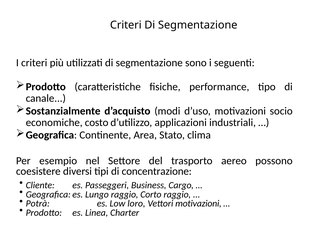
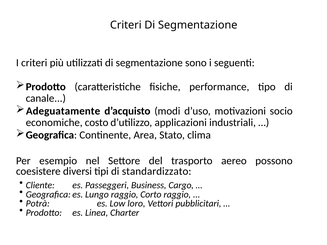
Sostanzialmente: Sostanzialmente -> Adeguatamente
concentrazione: concentrazione -> standardizzato
Vettori motivazioni: motivazioni -> pubblicitari
